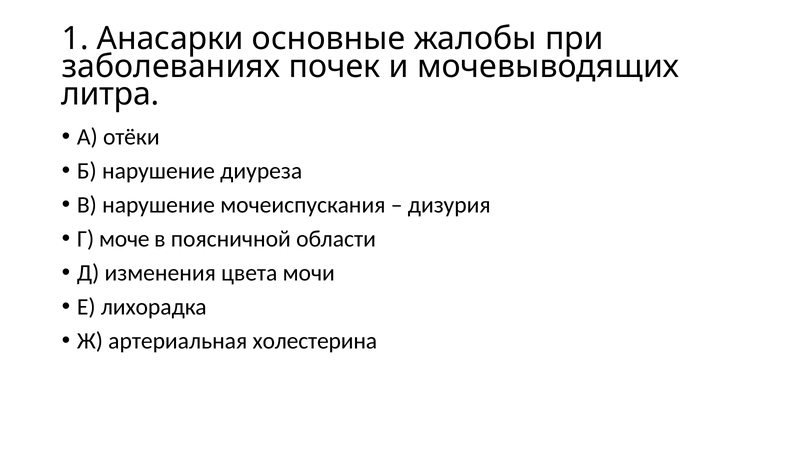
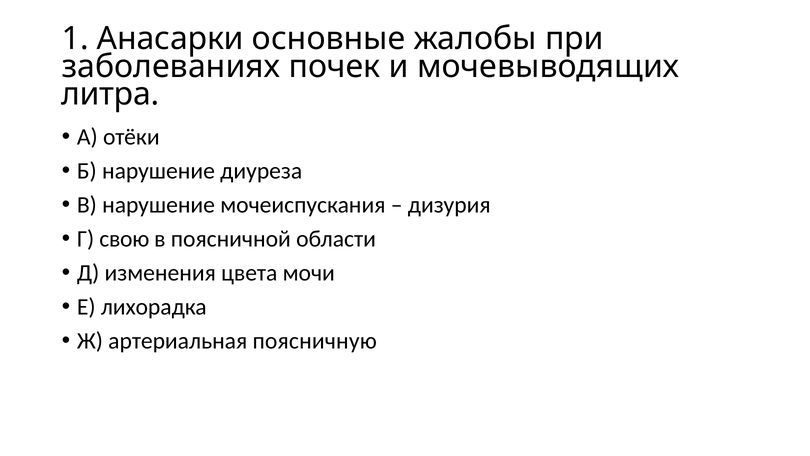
моче: моче -> свою
холестерина: холестерина -> поясничную
